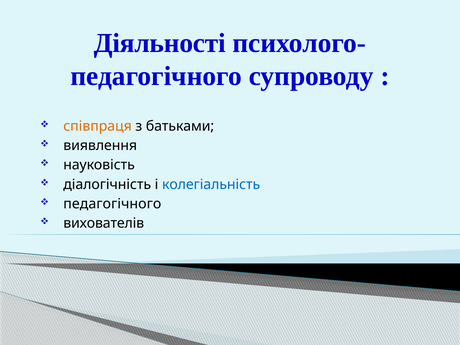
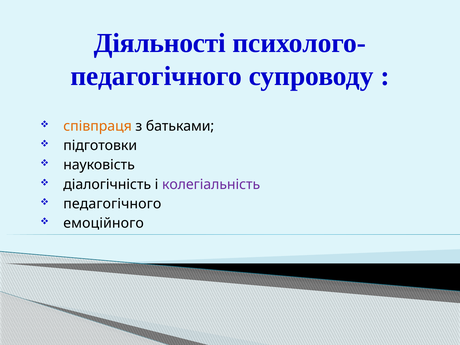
виявлення: виявлення -> підготовки
колегіальність colour: blue -> purple
вихователів: вихователів -> емоційного
